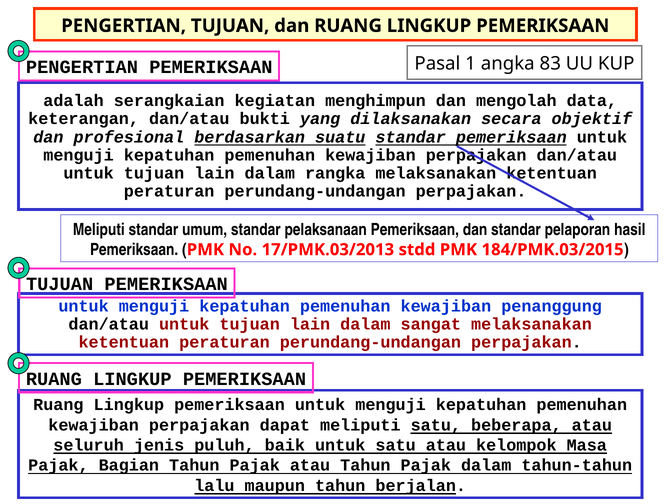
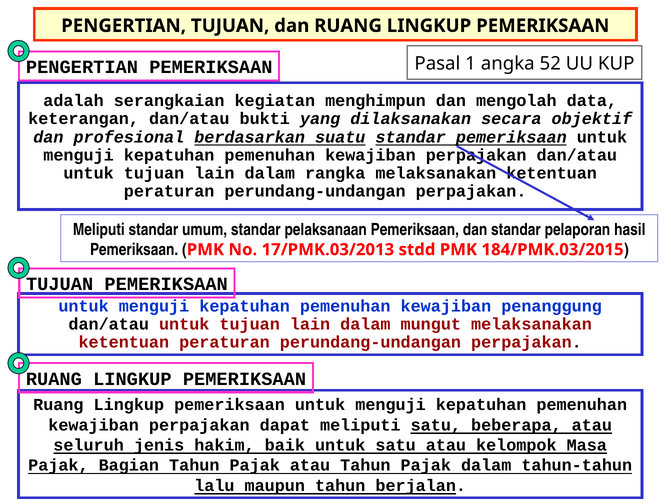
83: 83 -> 52
sangat: sangat -> mungut
puluh: puluh -> hakim
